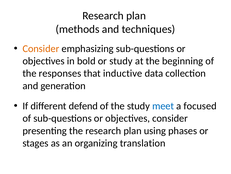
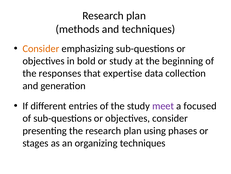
inductive: inductive -> expertise
defend: defend -> entries
meet colour: blue -> purple
organizing translation: translation -> techniques
